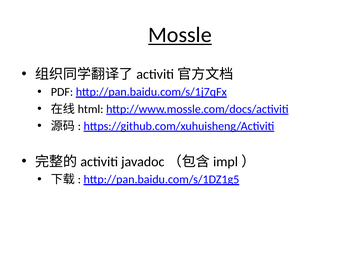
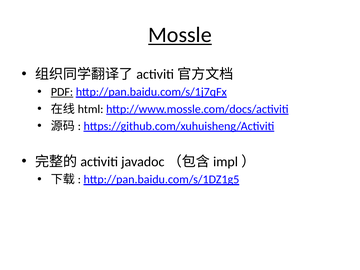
PDF underline: none -> present
